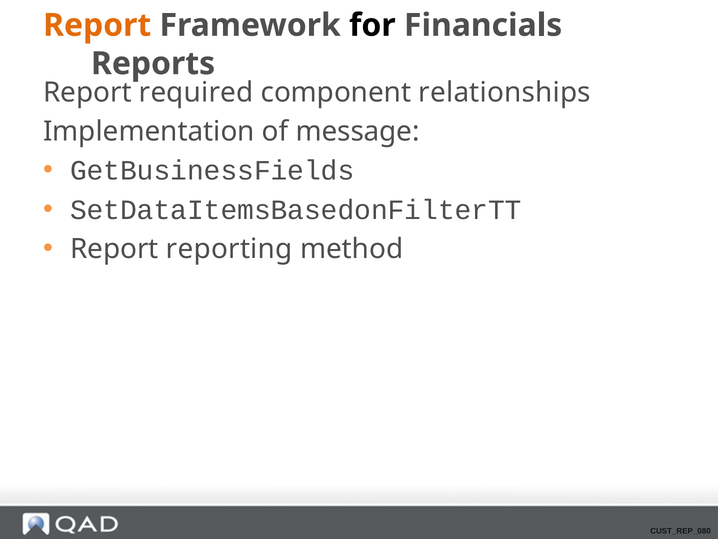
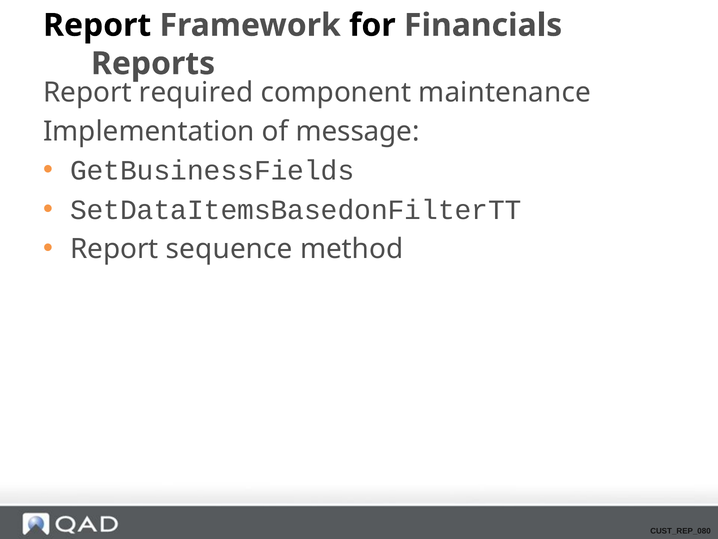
Report at (97, 25) colour: orange -> black
relationships: relationships -> maintenance
reporting: reporting -> sequence
